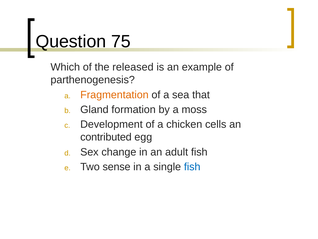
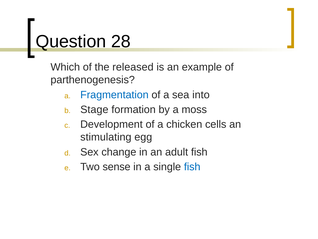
75: 75 -> 28
Fragmentation colour: orange -> blue
that: that -> into
Gland: Gland -> Stage
contributed: contributed -> stimulating
